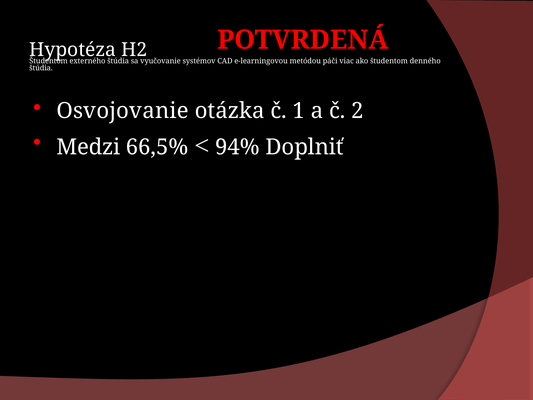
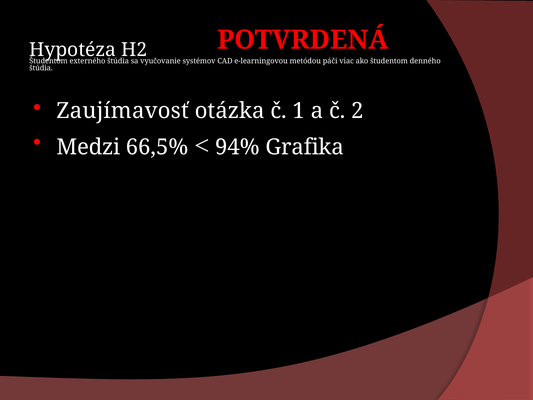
Osvojovanie: Osvojovanie -> Zaujímavosť
Doplniť: Doplniť -> Grafika
